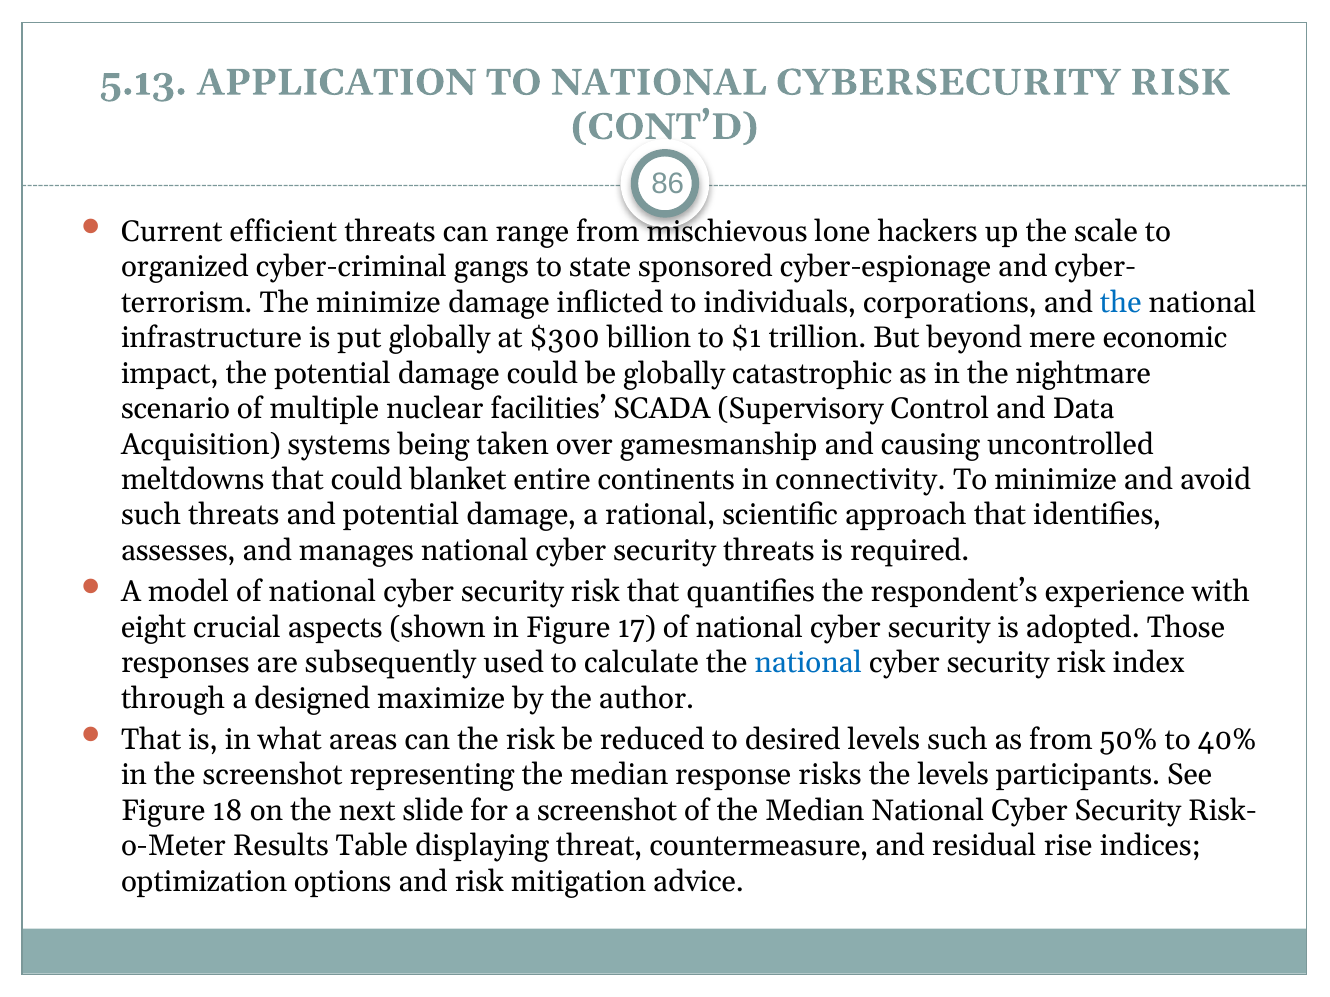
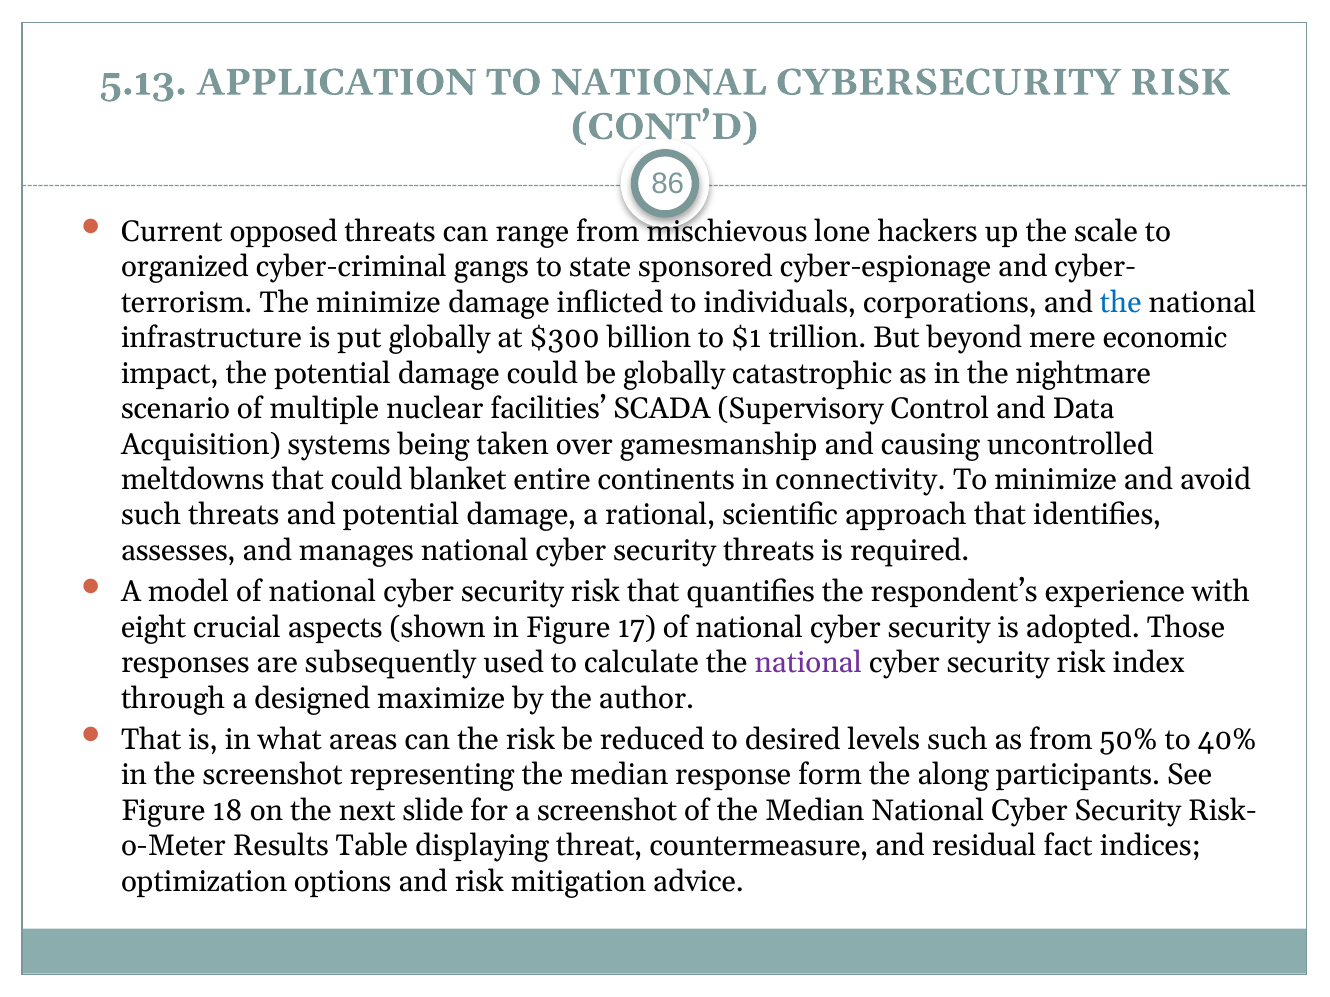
efficient: efficient -> opposed
national at (808, 663) colour: blue -> purple
risks: risks -> form
the levels: levels -> along
rise: rise -> fact
